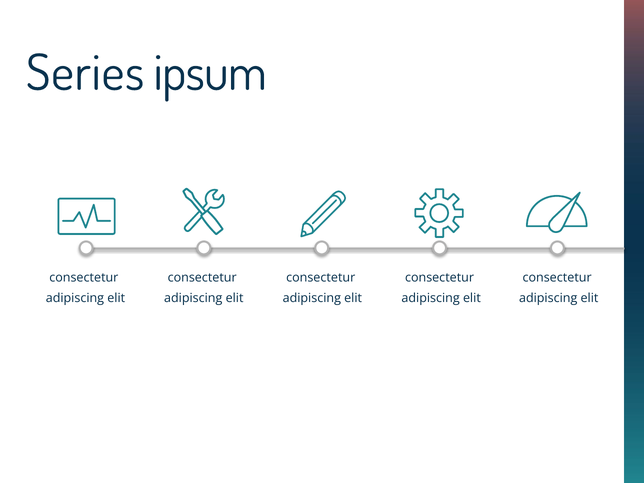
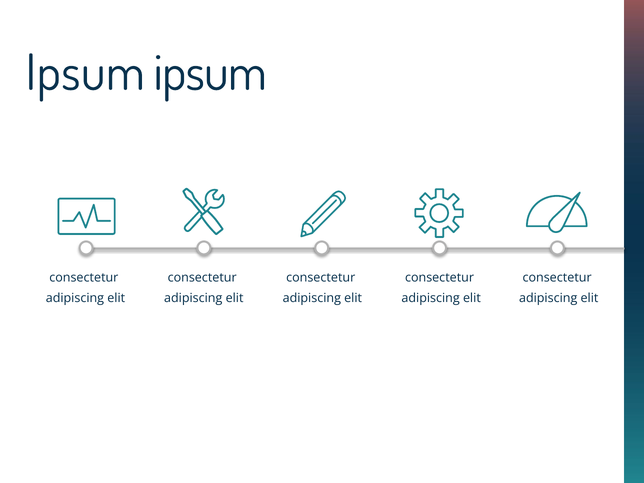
Series at (85, 73): Series -> Ipsum
